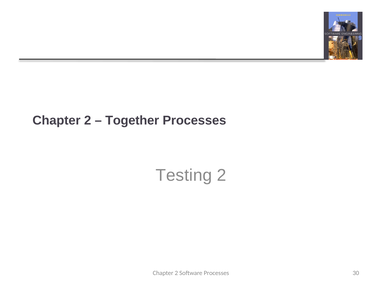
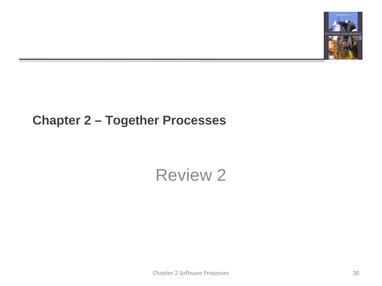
Testing: Testing -> Review
